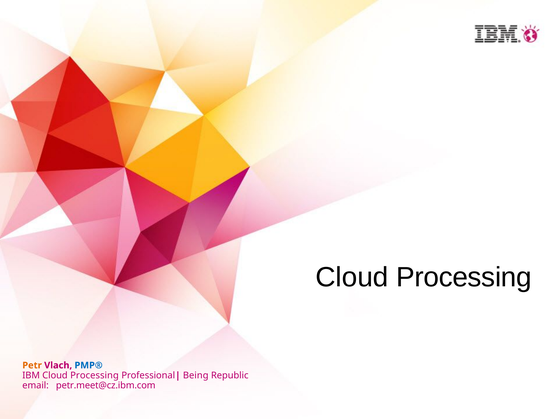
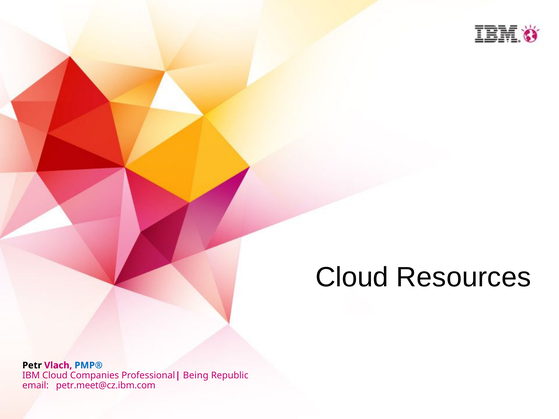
Processing at (464, 278): Processing -> Resources
Petr colour: orange -> black
IBM Cloud Processing: Processing -> Companies
